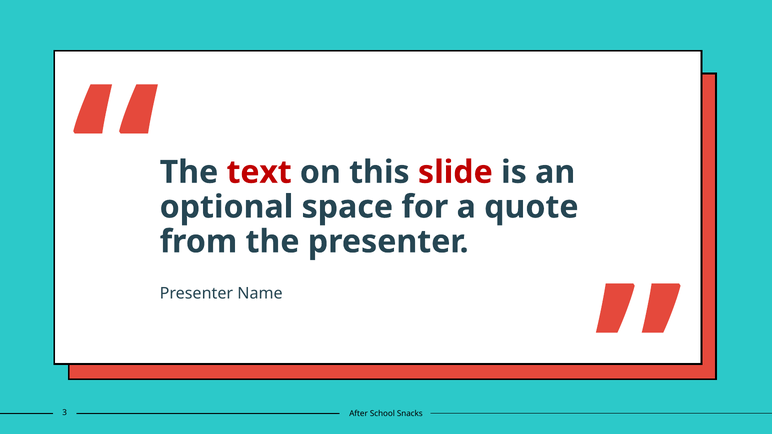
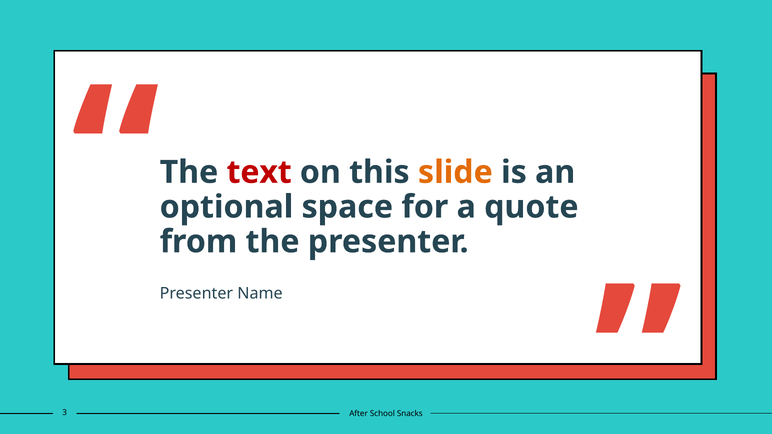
slide colour: red -> orange
